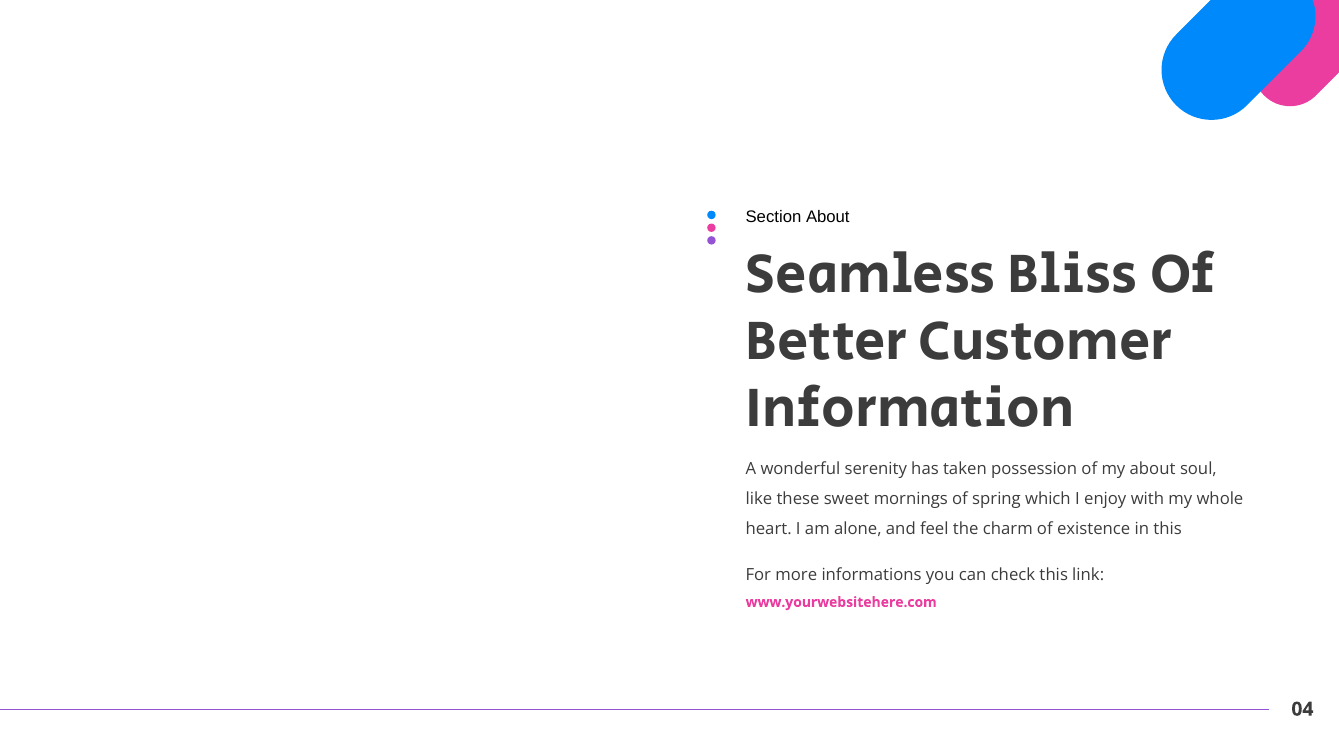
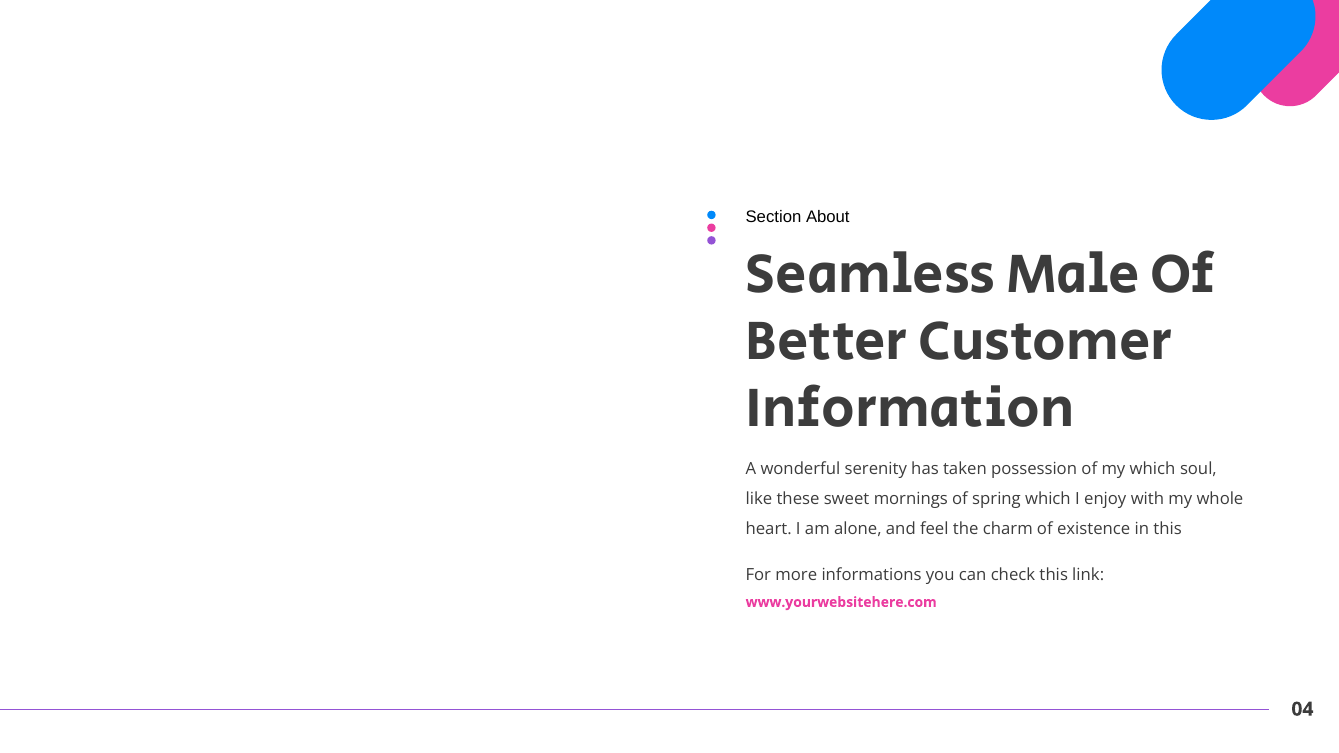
Bliss: Bliss -> Male
my about: about -> which
